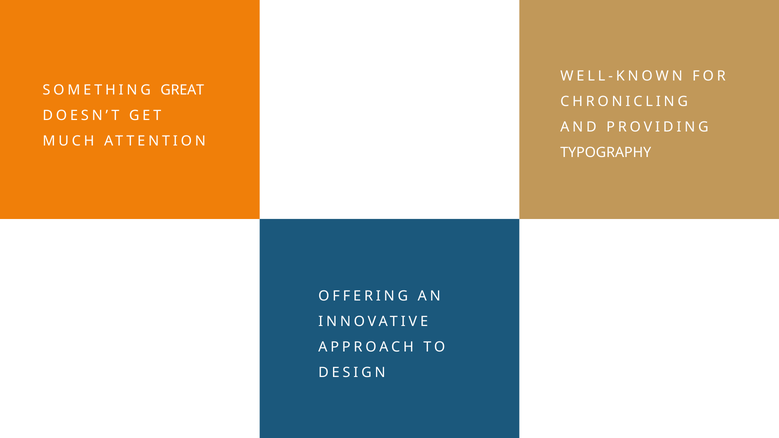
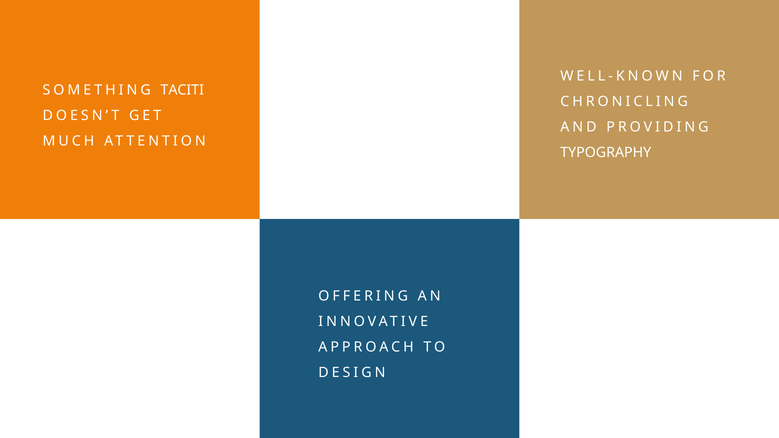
GREAT: GREAT -> TACITI
